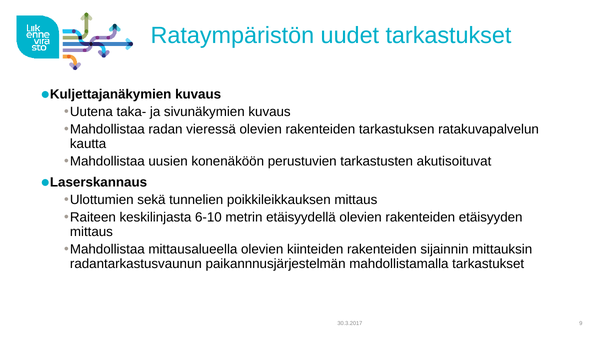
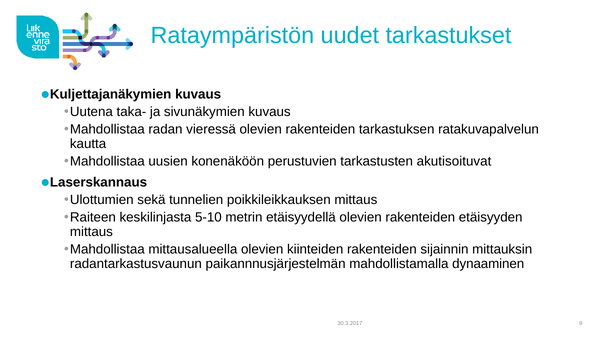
6-10: 6-10 -> 5-10
mahdollistamalla tarkastukset: tarkastukset -> dynaaminen
